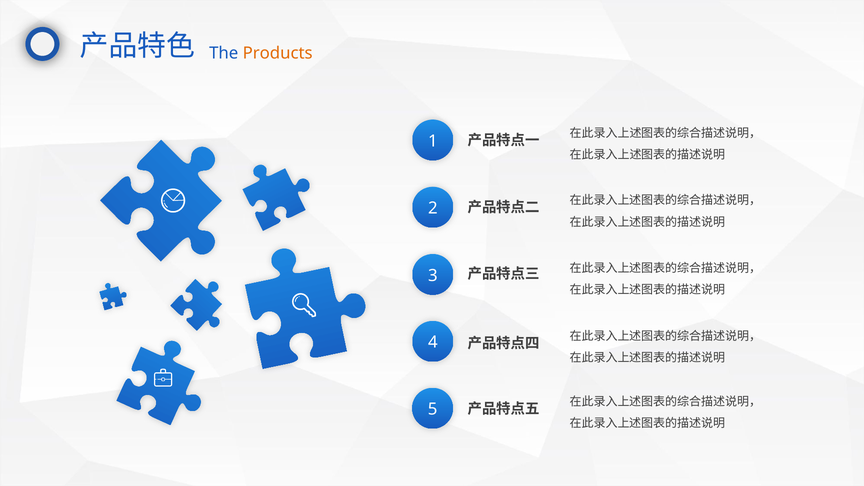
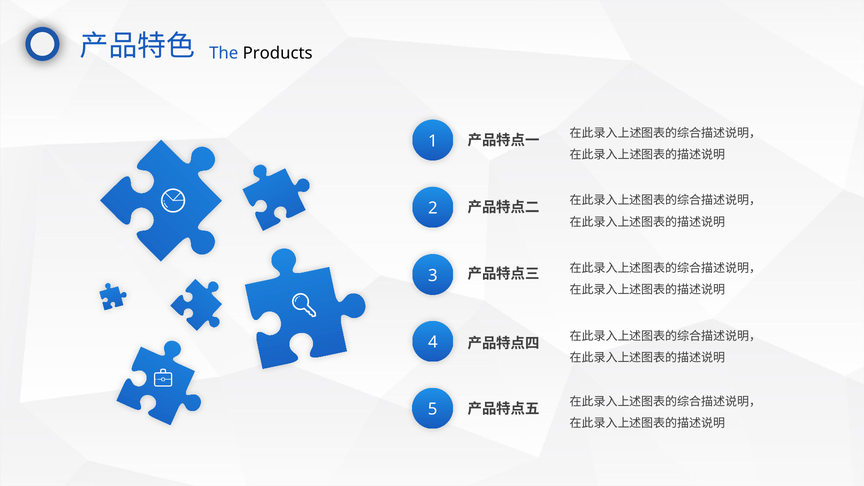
Products colour: orange -> black
